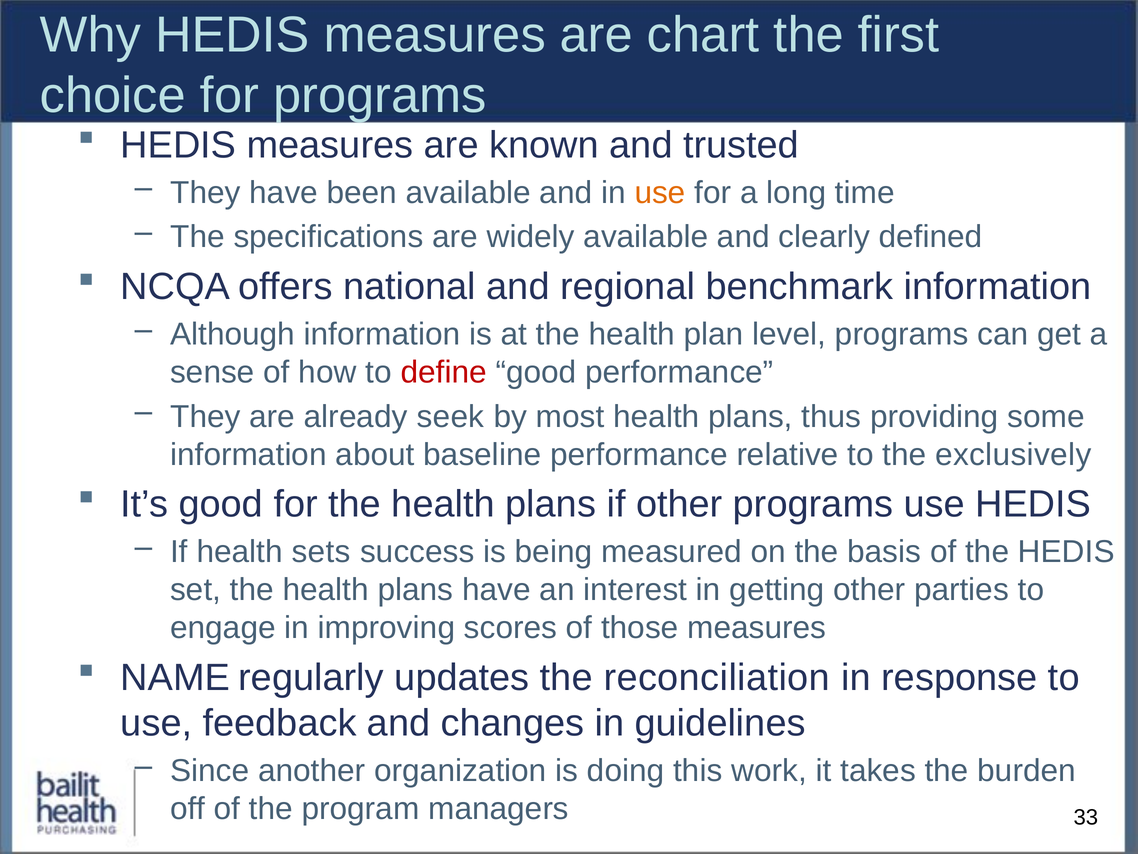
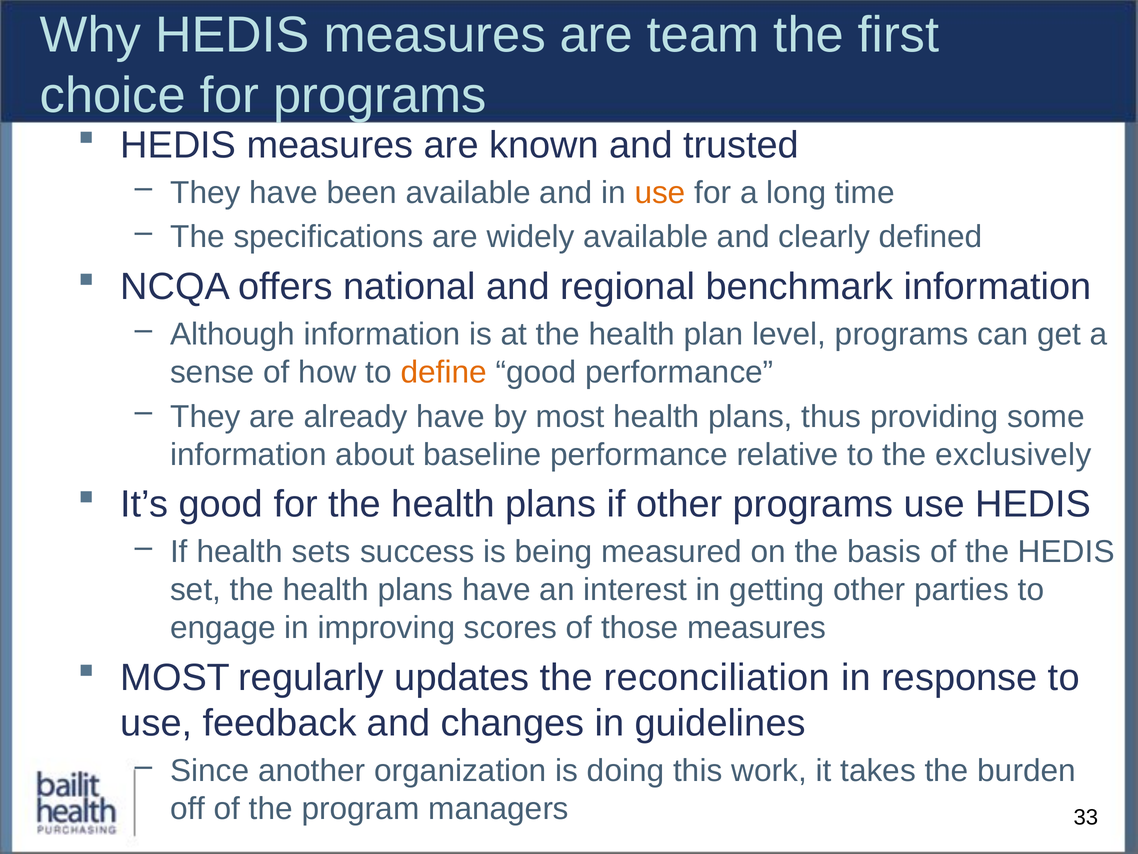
chart: chart -> team
define colour: red -> orange
already seek: seek -> have
NAME at (175, 677): NAME -> MOST
